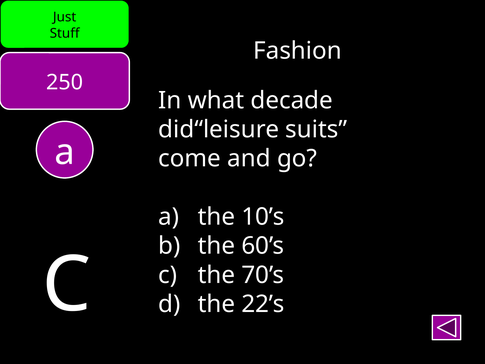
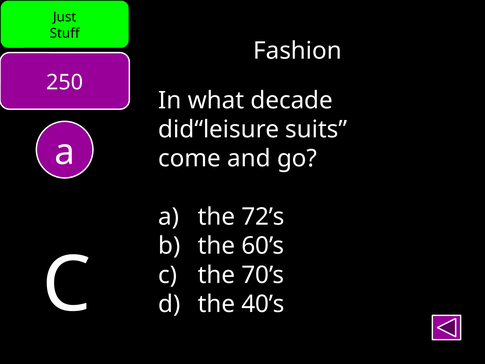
10’s: 10’s -> 72’s
22’s: 22’s -> 40’s
